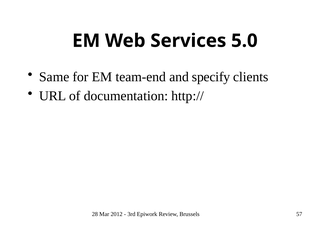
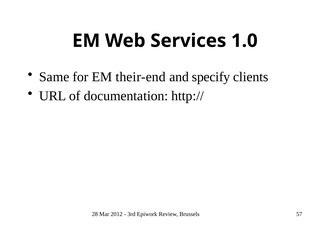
5.0: 5.0 -> 1.0
team-end: team-end -> their-end
